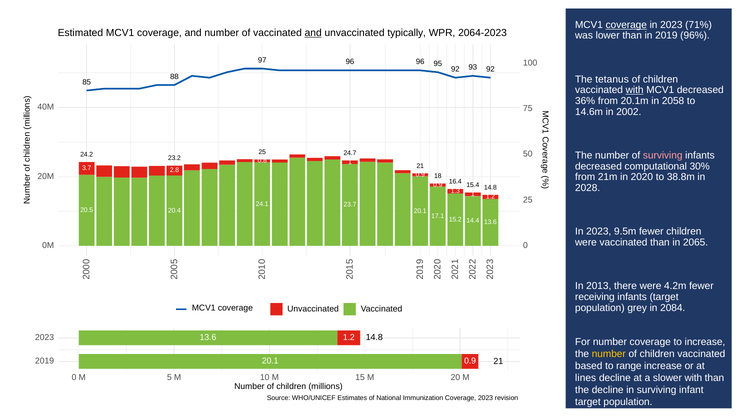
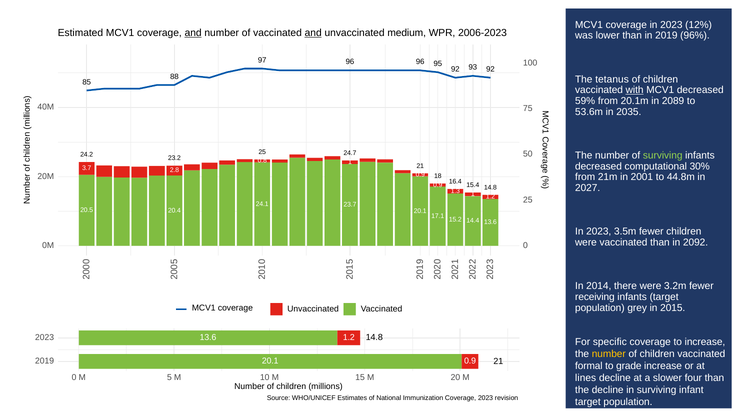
coverage at (626, 25) underline: present -> none
71%: 71% -> 12%
and at (193, 33) underline: none -> present
typically: typically -> medium
2064-2023: 2064-2023 -> 2006-2023
36%: 36% -> 59%
2058: 2058 -> 2089
14.6m: 14.6m -> 53.6m
2002: 2002 -> 2035
surviving at (663, 155) colour: pink -> light green
2020: 2020 -> 2001
38.8m: 38.8m -> 44.8m
2028: 2028 -> 2027
9.5m: 9.5m -> 3.5m
2065: 2065 -> 2092
2013: 2013 -> 2014
4.2m: 4.2m -> 3.2m
2084: 2084 -> 2015
For number: number -> specific
based: based -> formal
range: range -> grade
slower with: with -> four
